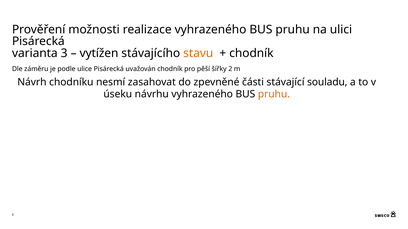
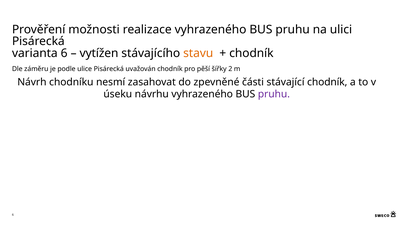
varianta 3: 3 -> 6
stávající souladu: souladu -> chodník
pruhu at (274, 94) colour: orange -> purple
